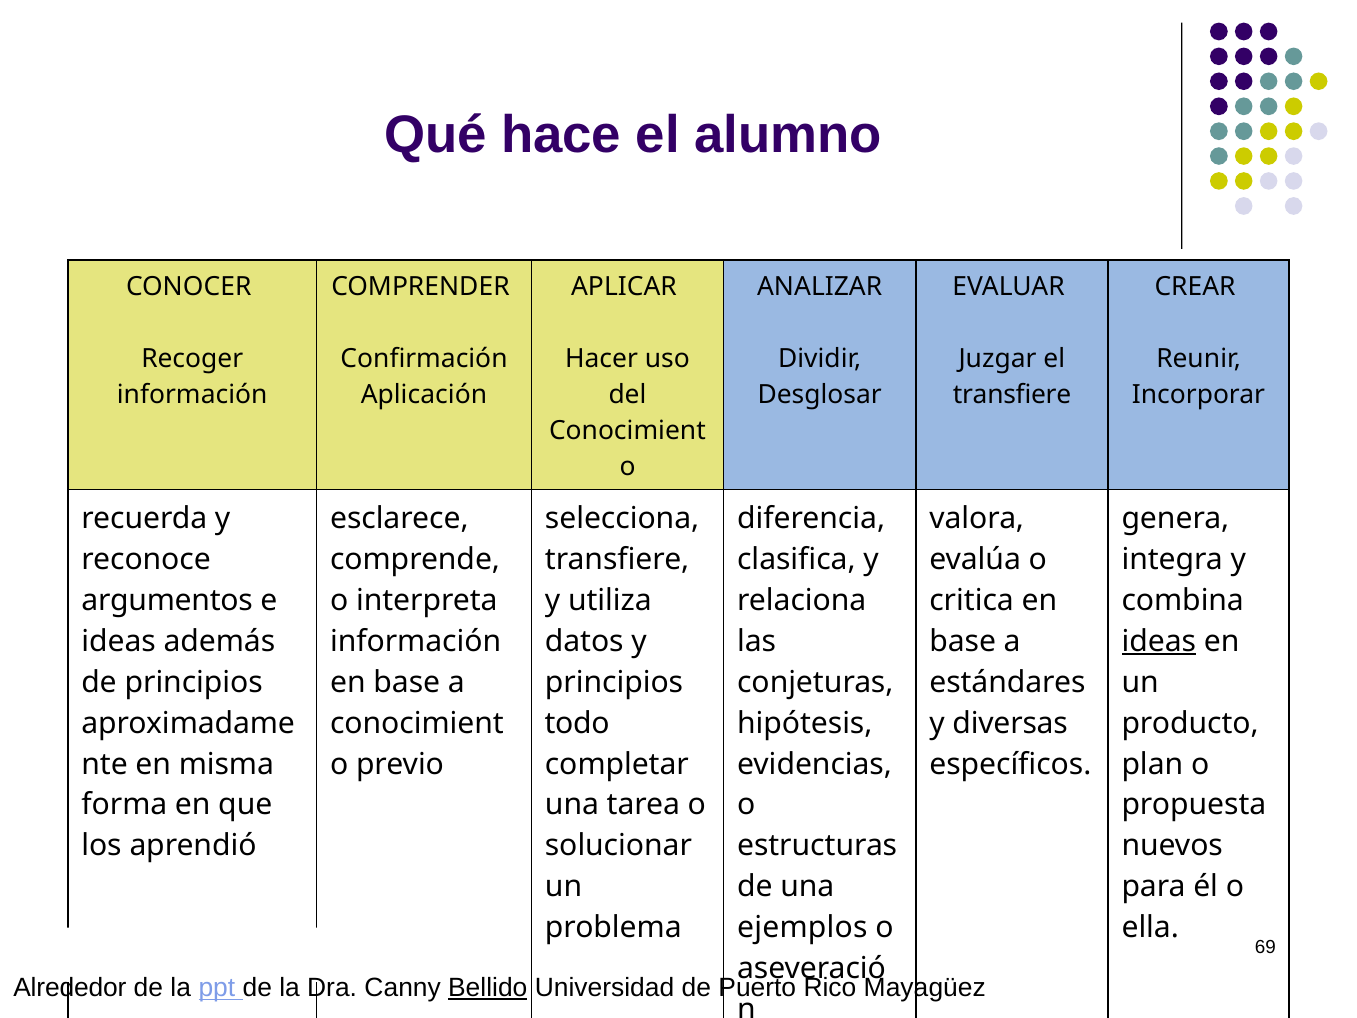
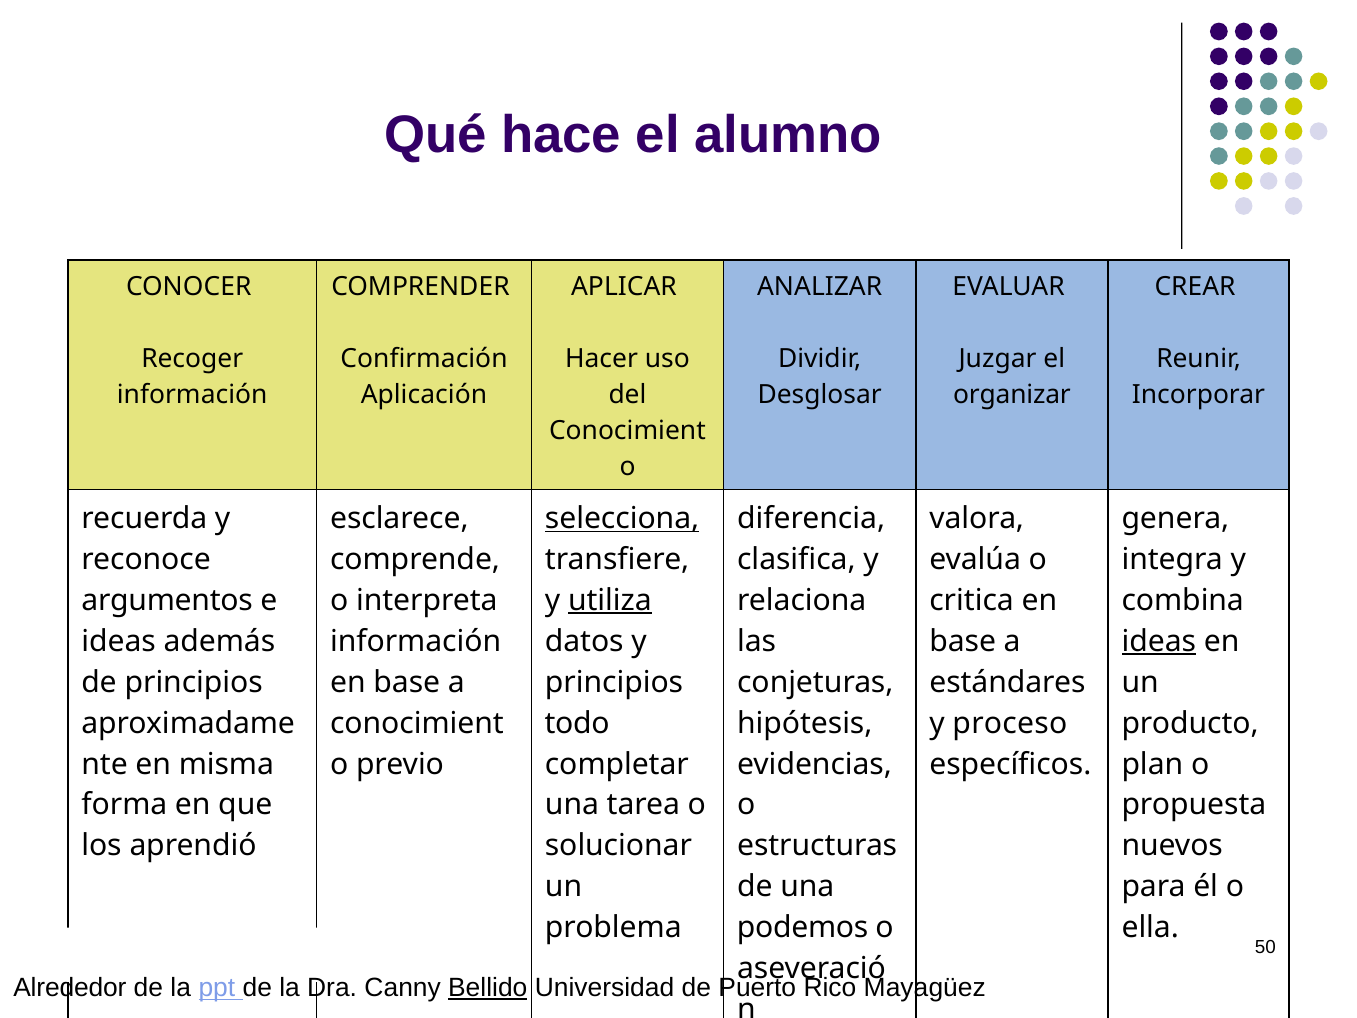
transfiere at (1012, 394): transfiere -> organizar
selecciona underline: none -> present
utiliza underline: none -> present
diversas: diversas -> proceso
ejemplos: ejemplos -> podemos
69: 69 -> 50
